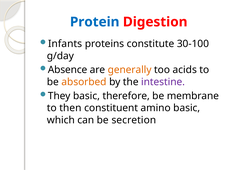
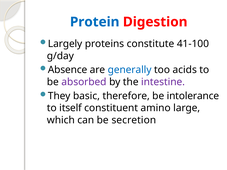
Infants: Infants -> Largely
30-100: 30-100 -> 41-100
generally colour: orange -> blue
absorbed colour: orange -> purple
membrane: membrane -> intolerance
then: then -> itself
amino basic: basic -> large
